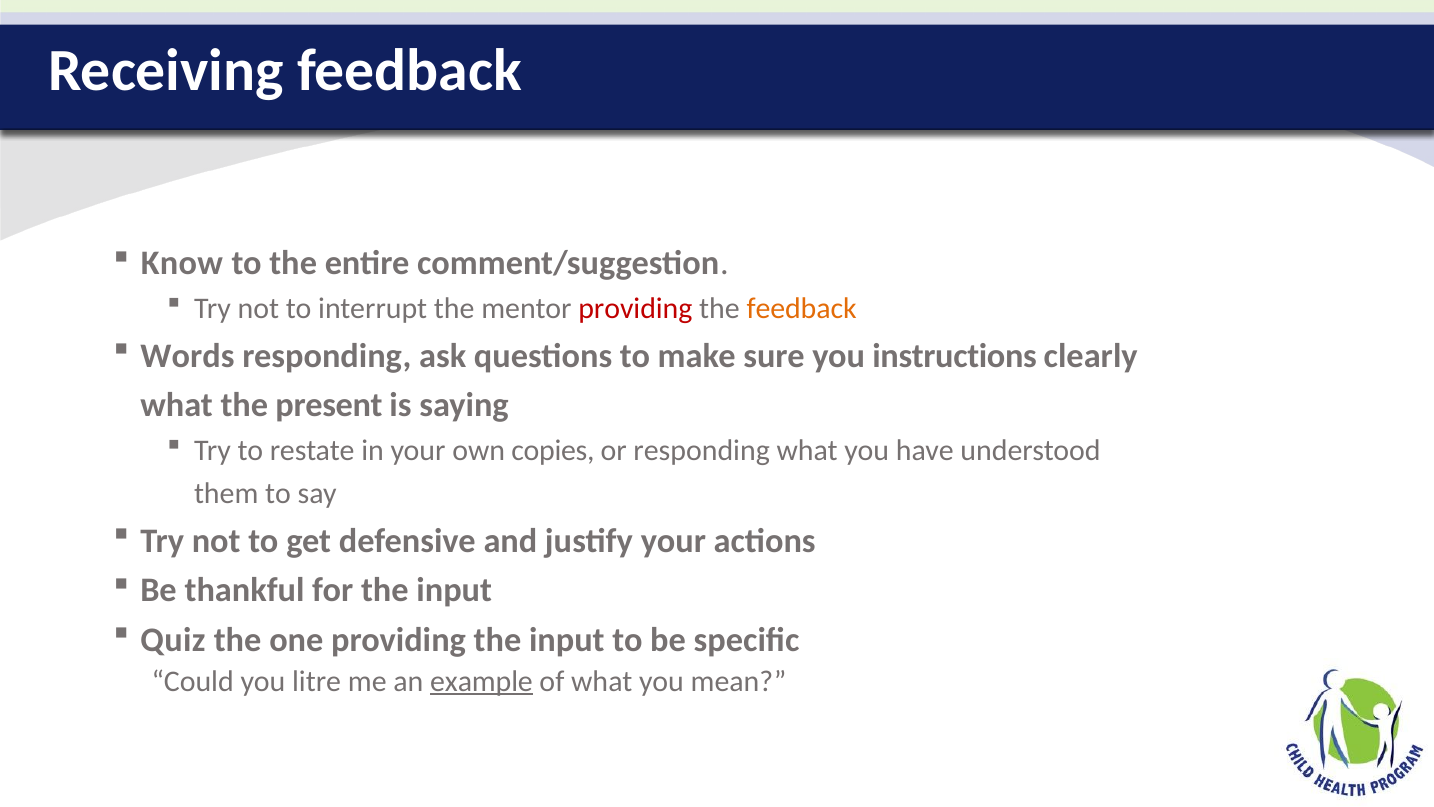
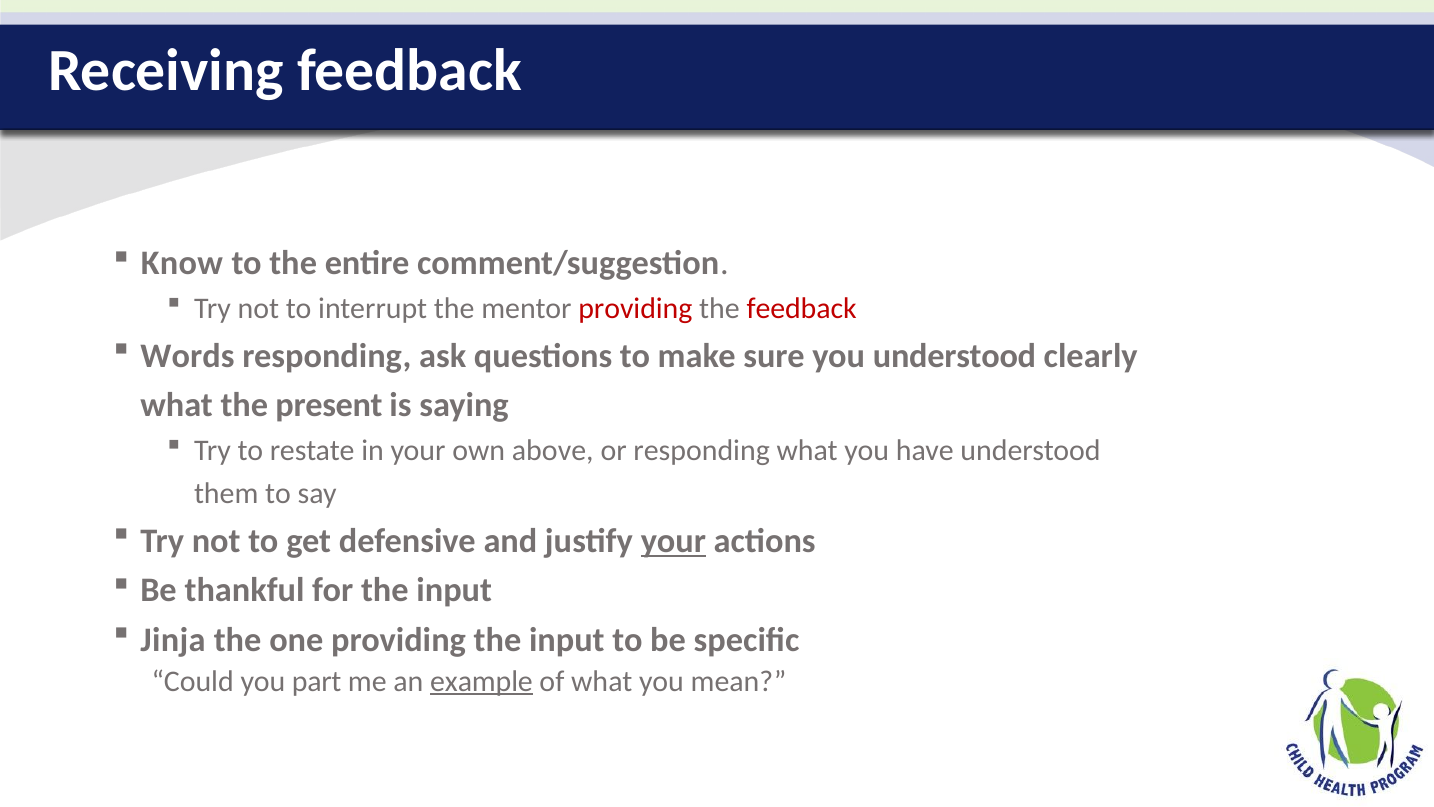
feedback at (802, 309) colour: orange -> red
you instructions: instructions -> understood
copies: copies -> above
your at (673, 541) underline: none -> present
Quiz: Quiz -> Jinja
litre: litre -> part
